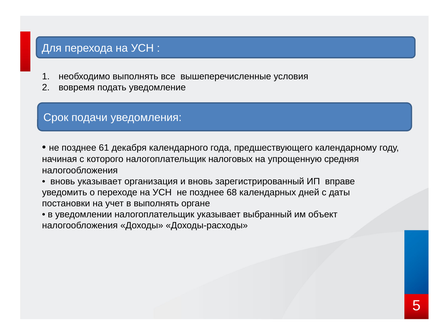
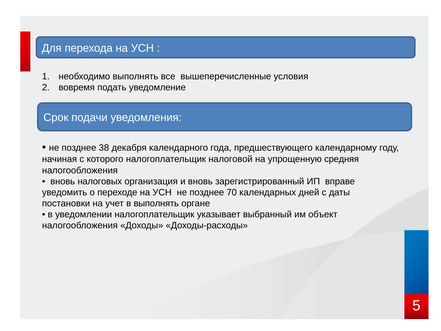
61: 61 -> 38
налоговых: налоговых -> налоговой
вновь указывает: указывает -> налоговых
68: 68 -> 70
